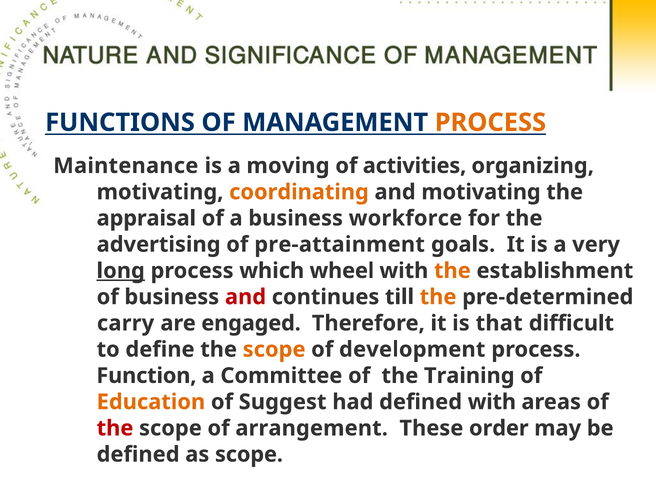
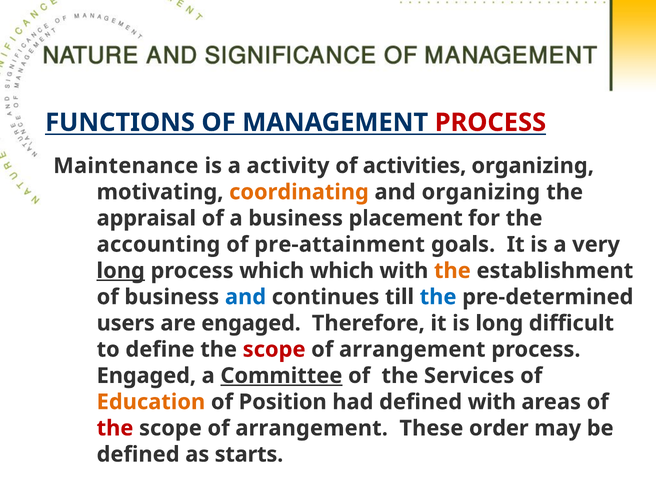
PROCESS at (490, 122) colour: orange -> red
moving: moving -> activity
and motivating: motivating -> organizing
workforce: workforce -> placement
advertising: advertising -> accounting
which wheel: wheel -> which
and at (246, 297) colour: red -> blue
the at (438, 297) colour: orange -> blue
carry: carry -> users
is that: that -> long
scope at (274, 349) colour: orange -> red
development at (412, 349): development -> arrangement
Function at (146, 376): Function -> Engaged
Committee underline: none -> present
Training: Training -> Services
Suggest: Suggest -> Position
as scope: scope -> starts
